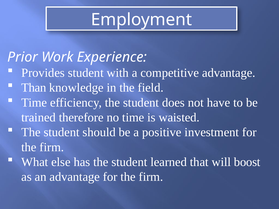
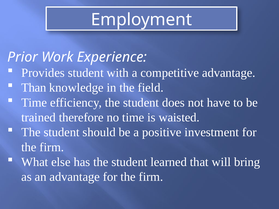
boost: boost -> bring
